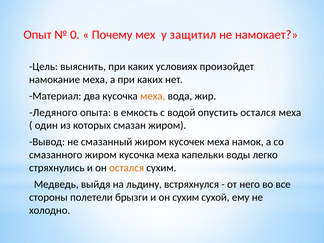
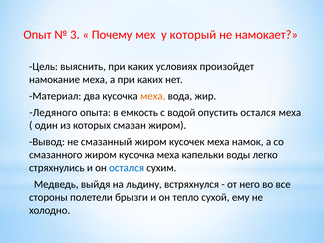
0: 0 -> 3
защитил: защитил -> который
остался at (127, 168) colour: orange -> blue
он сухим: сухим -> тепло
